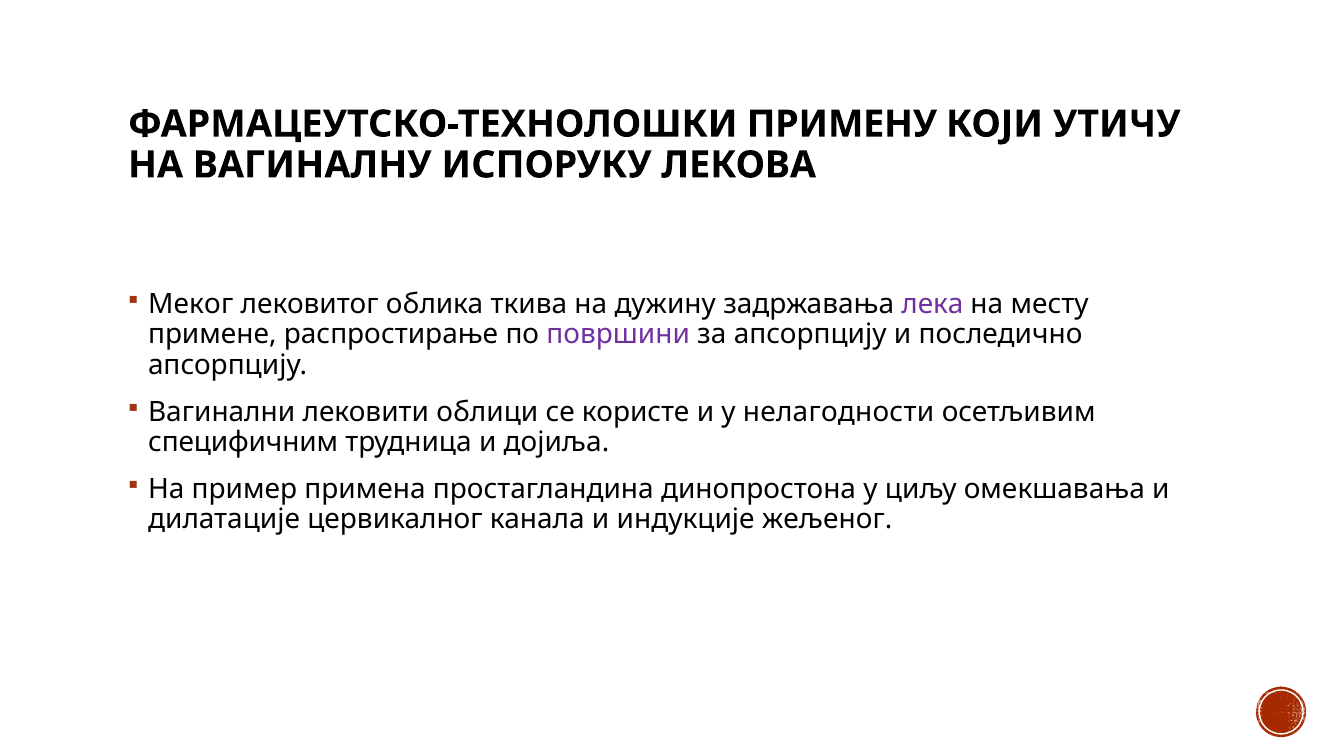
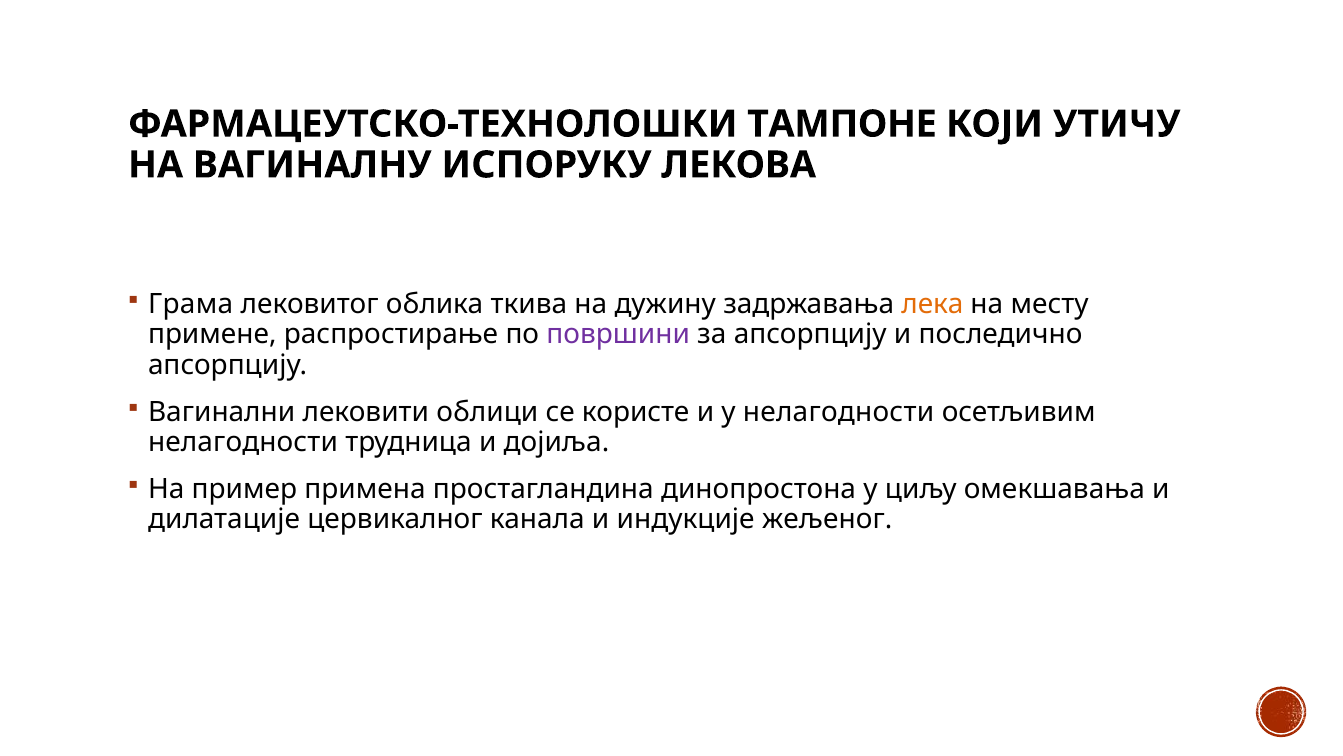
ПРИМЕНУ: ПРИМЕНУ -> ТАМПОНЕ
Меког: Меког -> Грама
лека colour: purple -> orange
специфичним at (243, 442): специфичним -> нелагодности
